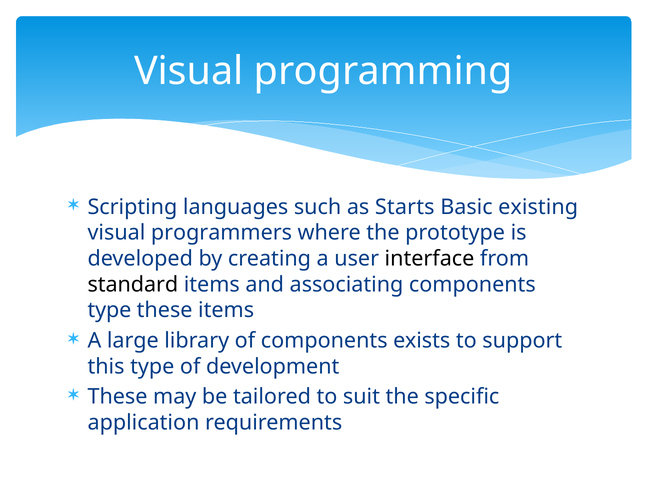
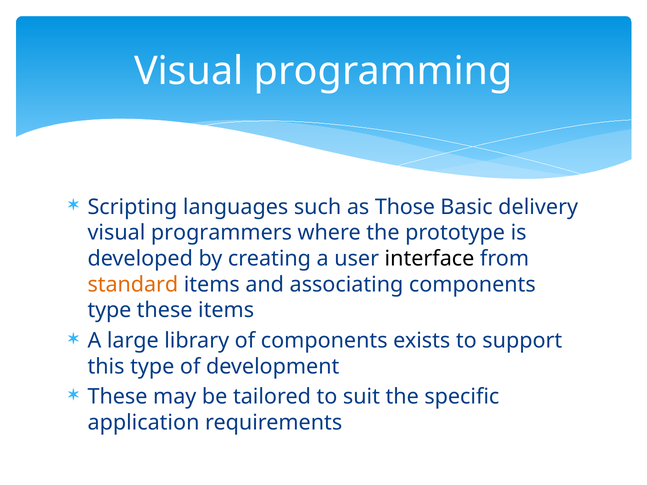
Starts: Starts -> Those
existing: existing -> delivery
standard colour: black -> orange
